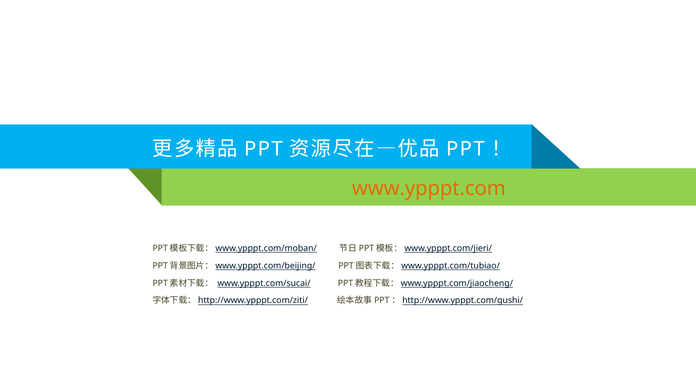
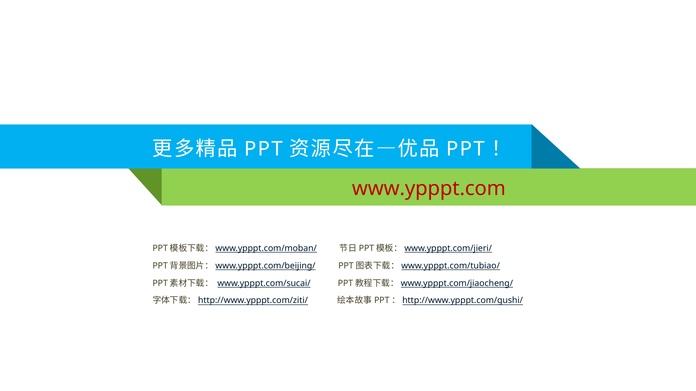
www.ypppt.com colour: orange -> red
